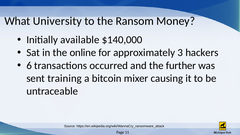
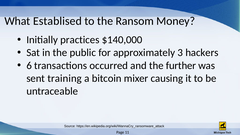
University: University -> Establised
available: available -> practices
online: online -> public
